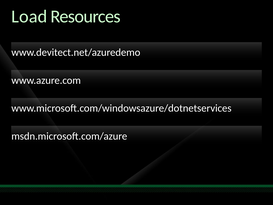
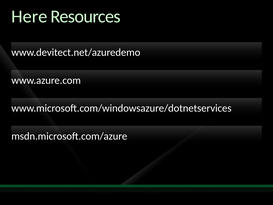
Load: Load -> Here
